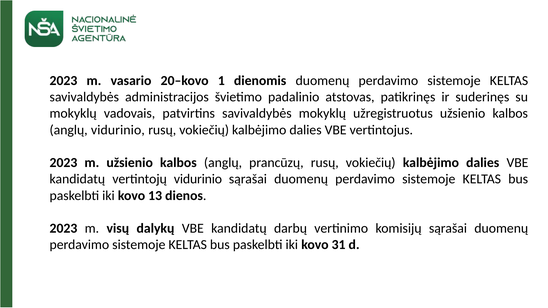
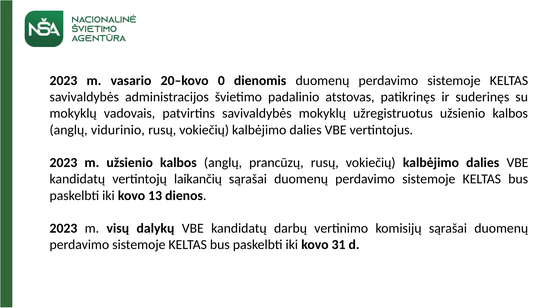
1: 1 -> 0
vertintojų vidurinio: vidurinio -> laikančių
